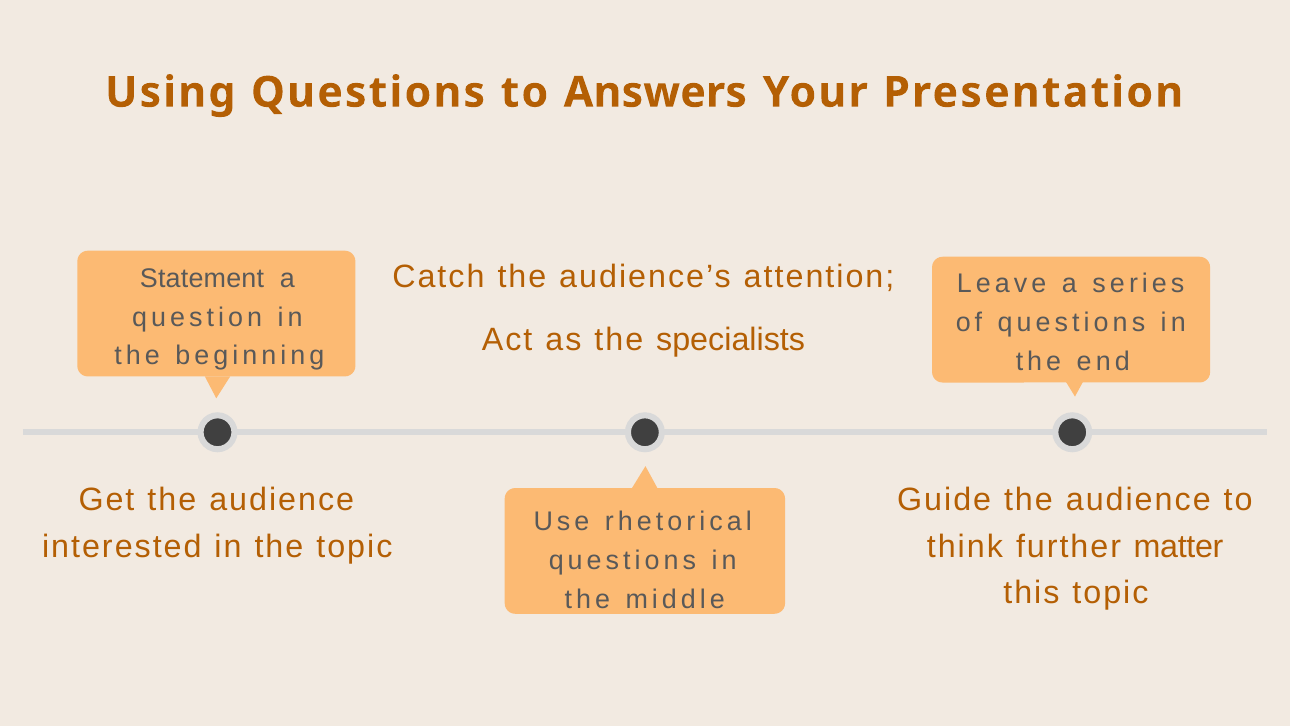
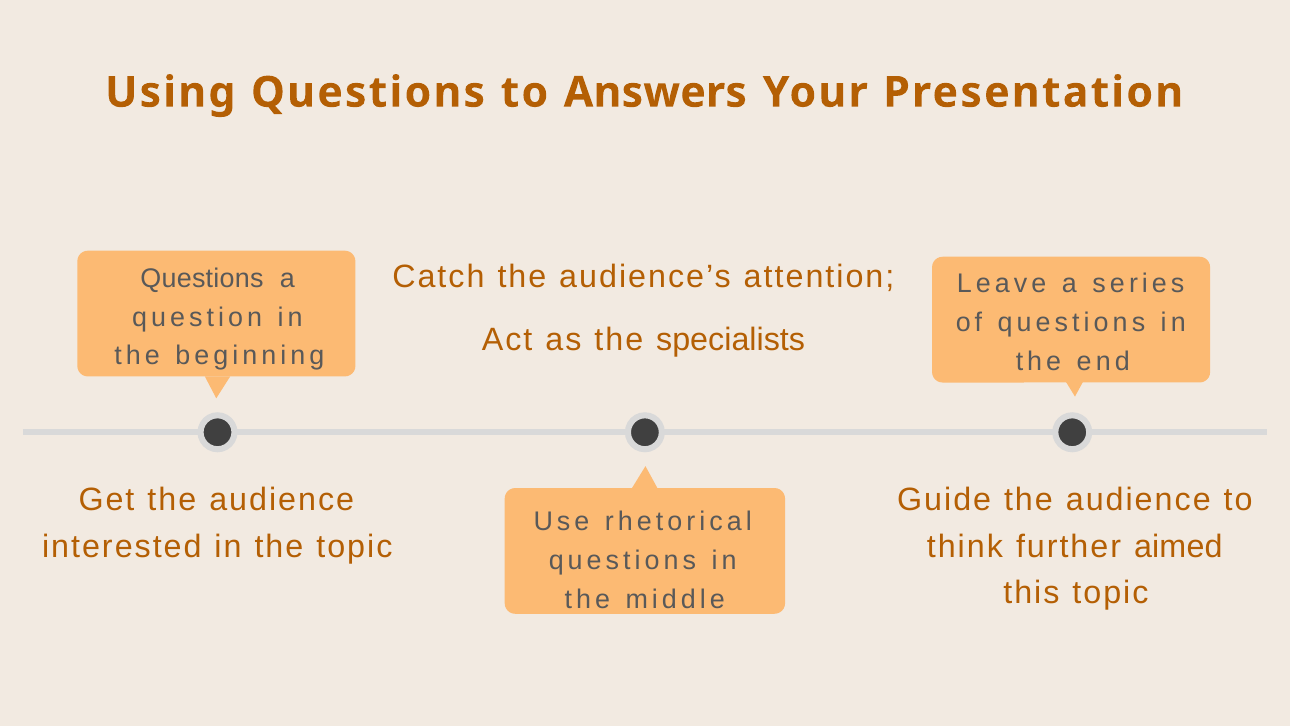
Statement at (202, 278): Statement -> Questions
matter: matter -> aimed
